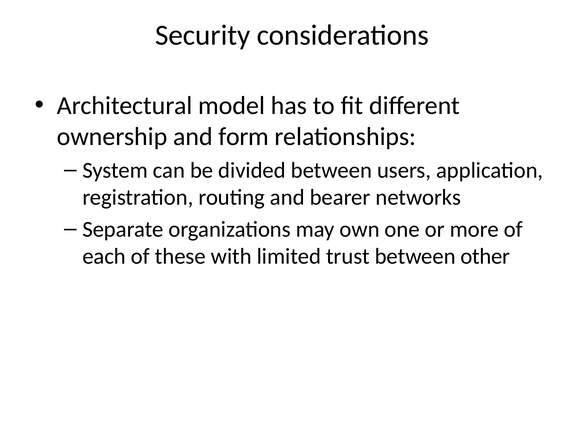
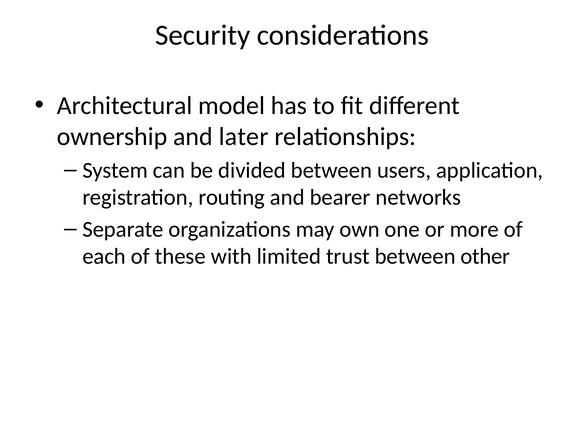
form: form -> later
